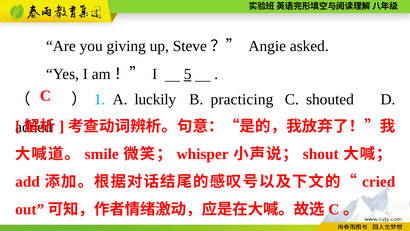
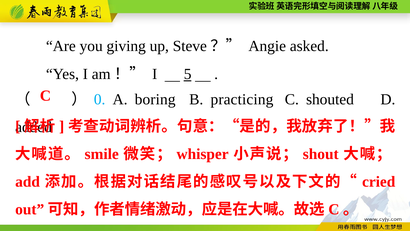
1: 1 -> 0
luckily: luckily -> boring
